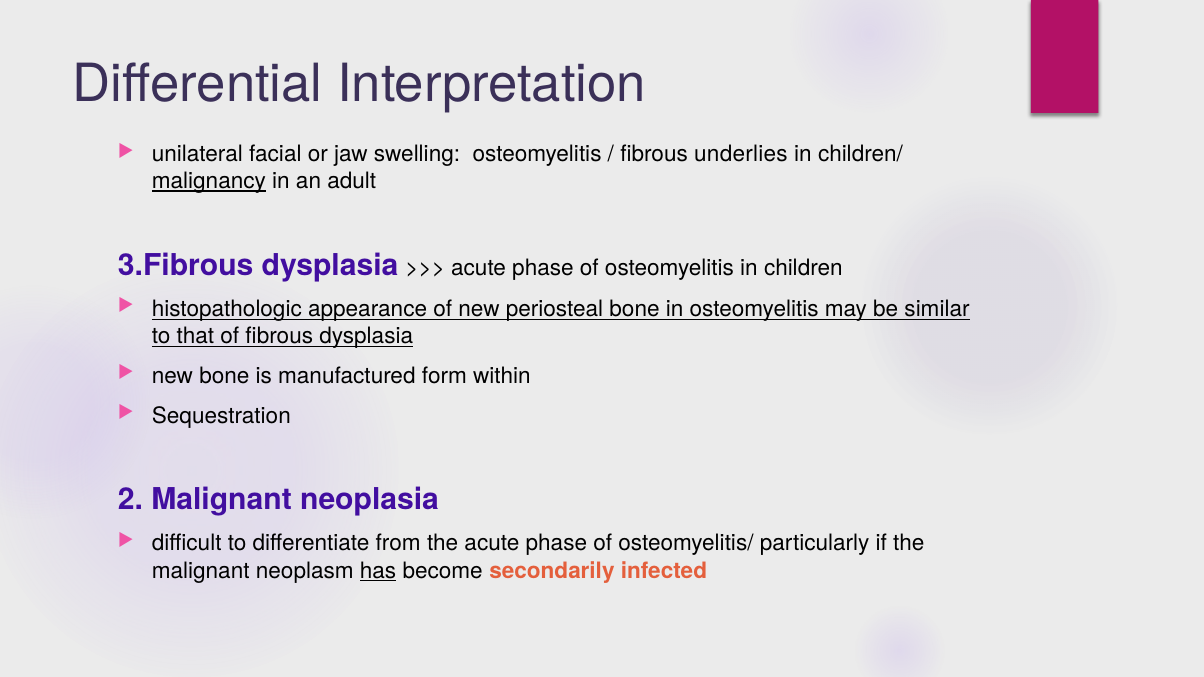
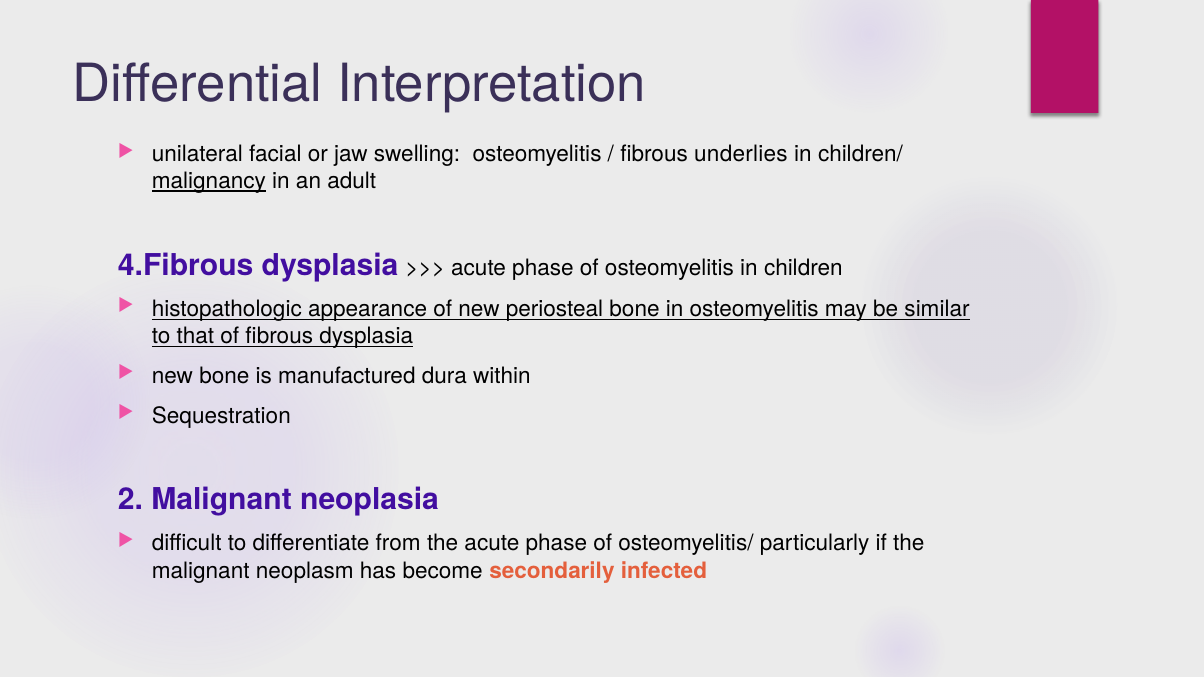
3.Fibrous: 3.Fibrous -> 4.Fibrous
form: form -> dura
has underline: present -> none
